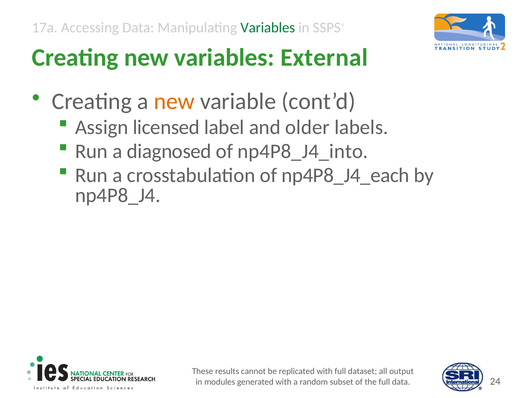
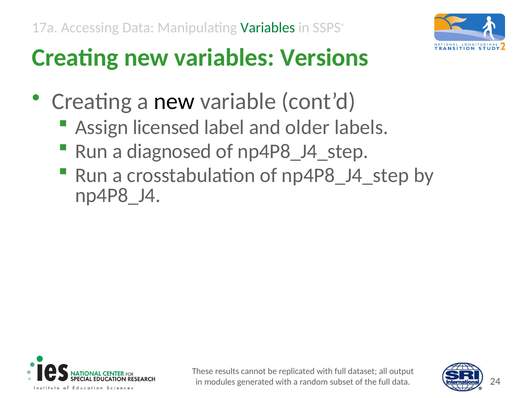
External: External -> Versions
new at (174, 101) colour: orange -> black
np4P8_J4_into at (303, 152): np4P8_J4_into -> np4P8_J4_step
crosstabulation of np4P8_J4_each: np4P8_J4_each -> np4P8_J4_step
